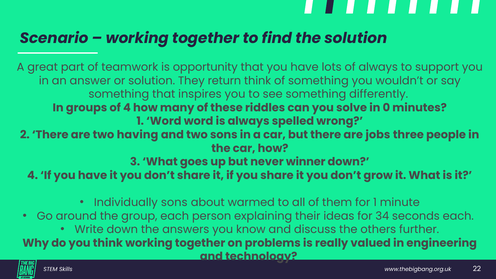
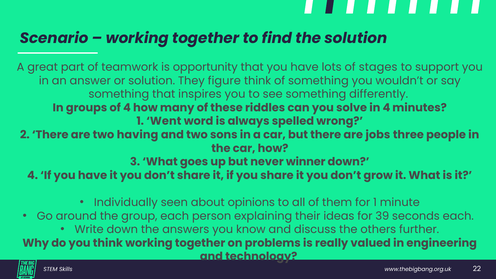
of always: always -> stages
return: return -> figure
in 0: 0 -> 4
1 Word: Word -> Went
Individually sons: sons -> seen
warmed: warmed -> opinions
34: 34 -> 39
